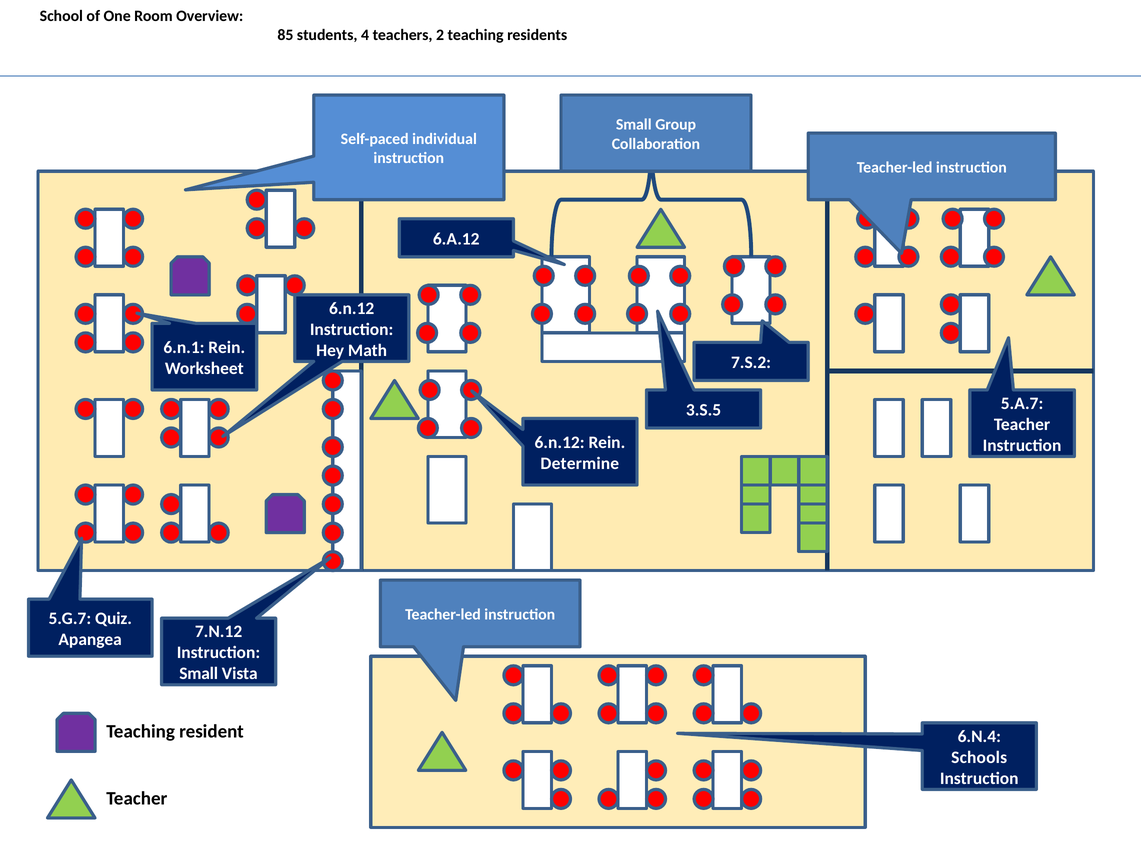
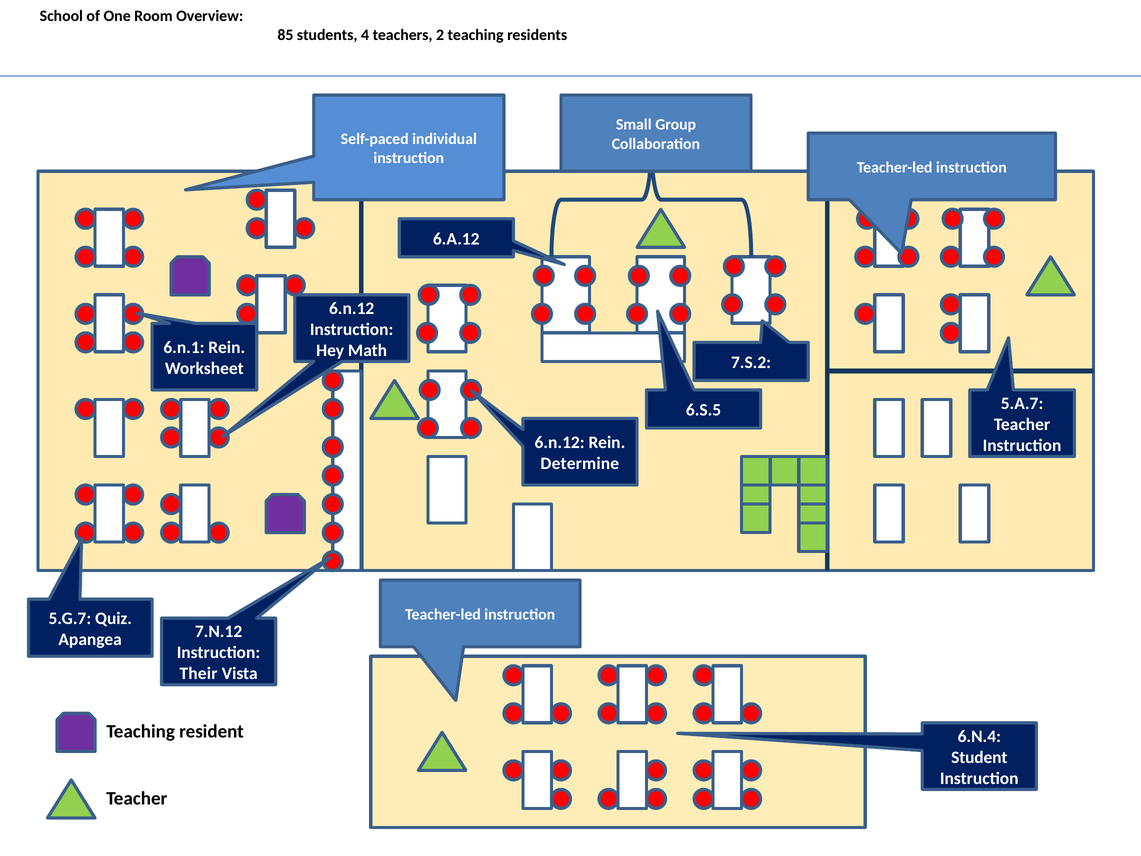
3.S.5: 3.S.5 -> 6.S.5
Small at (199, 673): Small -> Their
Schools: Schools -> Student
